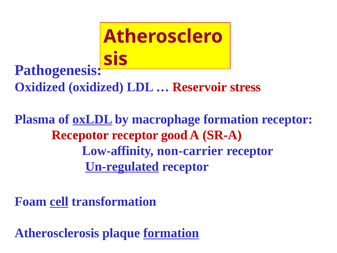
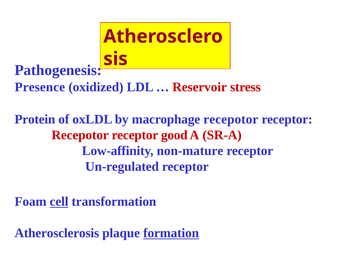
Oxidized at (40, 87): Oxidized -> Presence
Plasma: Plasma -> Protein
oxLDL underline: present -> none
macrophage formation: formation -> recepotor
non-carrier: non-carrier -> non-mature
Un-regulated underline: present -> none
